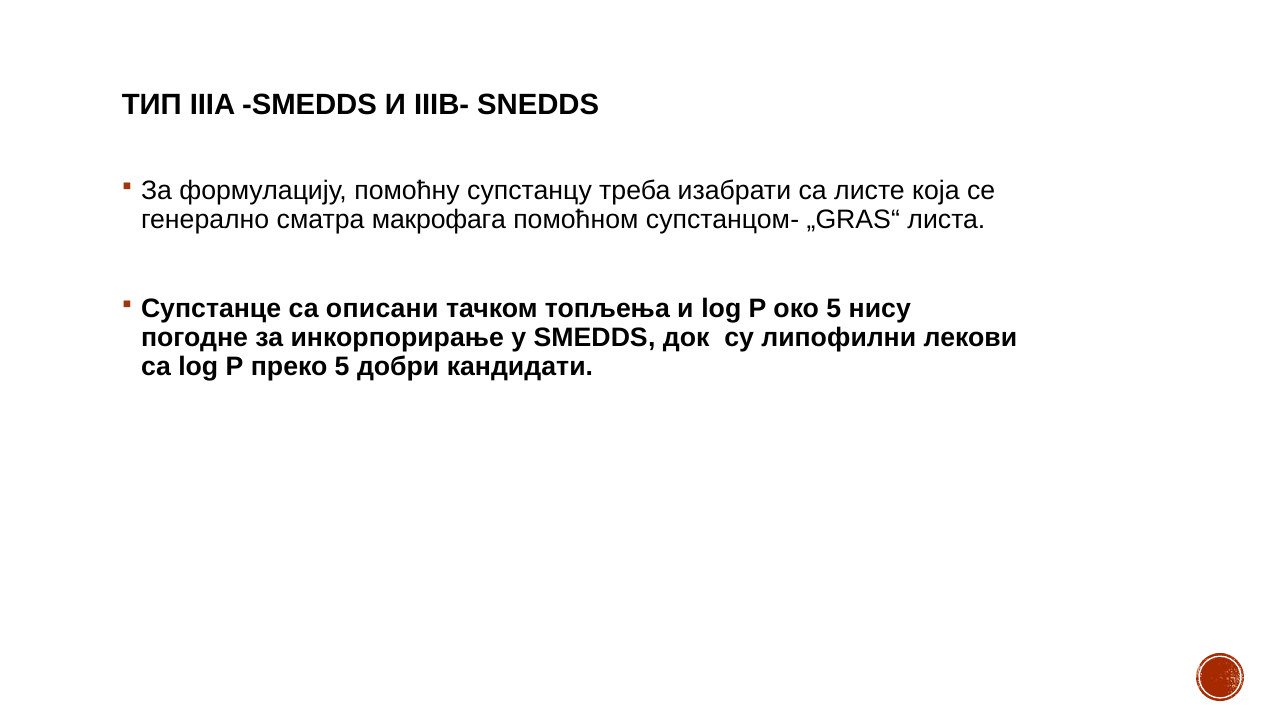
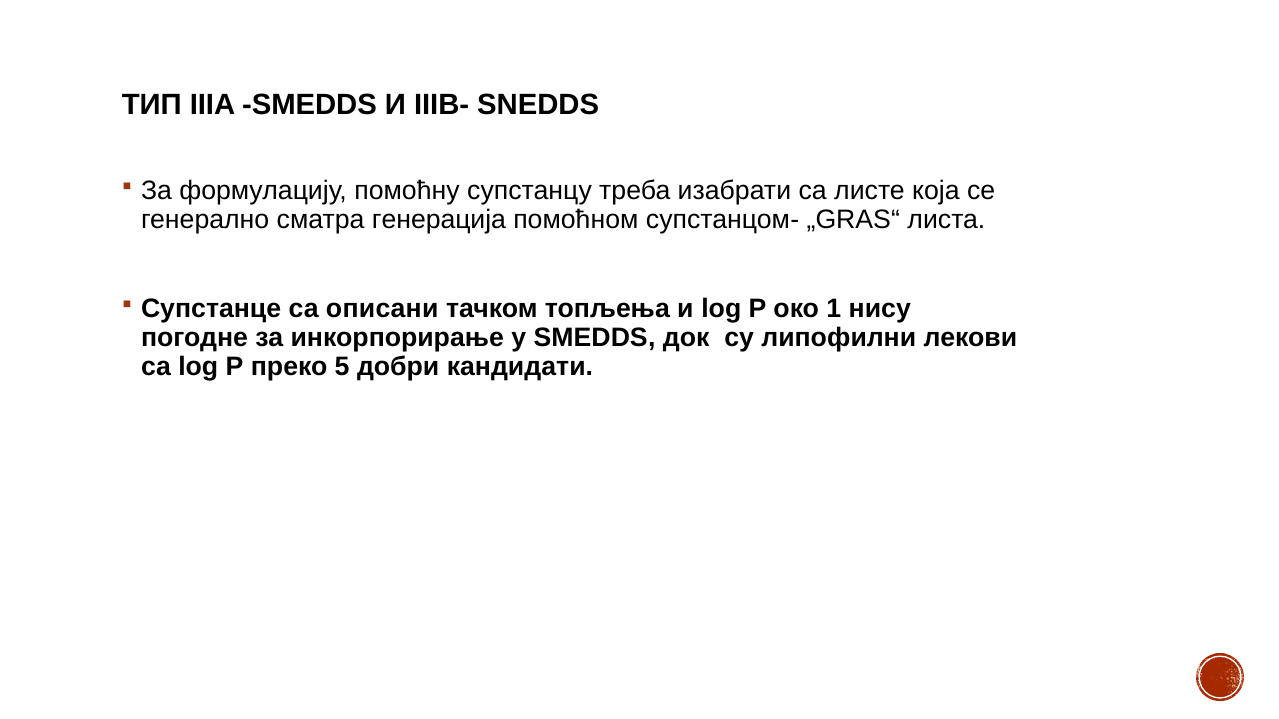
макрофага: макрофага -> генерација
око 5: 5 -> 1
